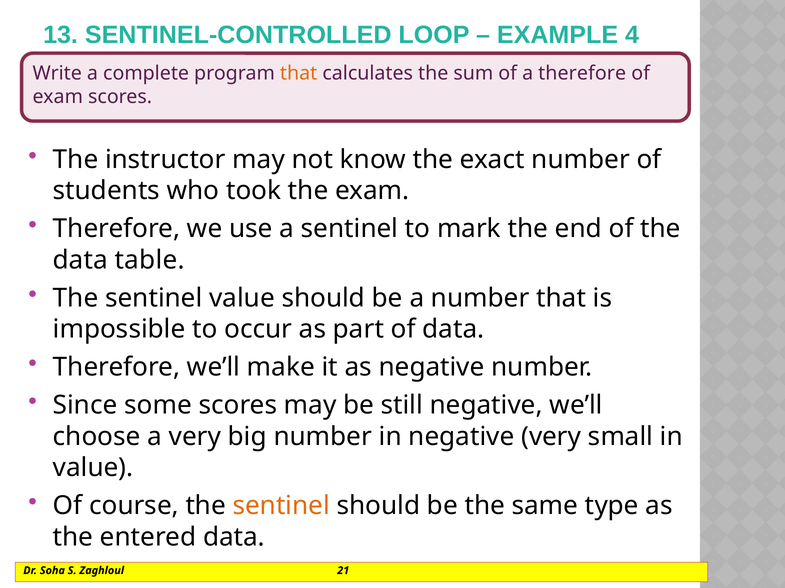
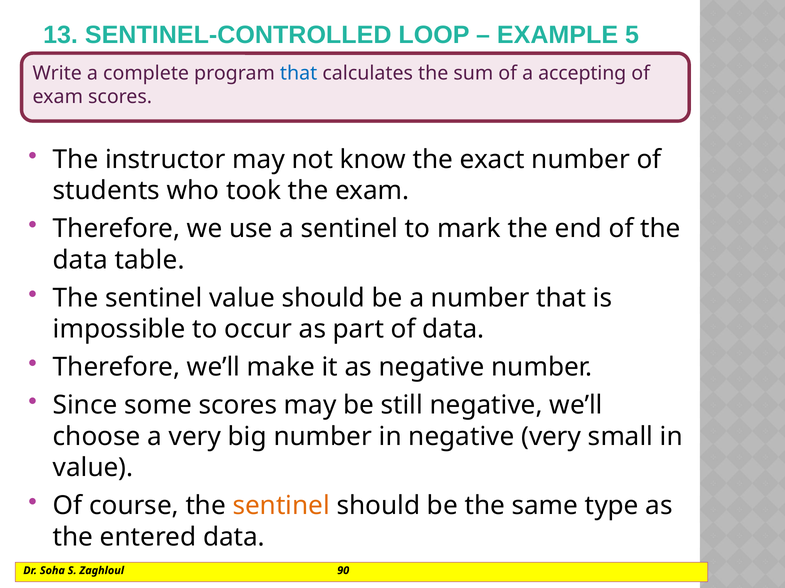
4: 4 -> 5
that at (299, 74) colour: orange -> blue
a therefore: therefore -> accepting
21: 21 -> 90
